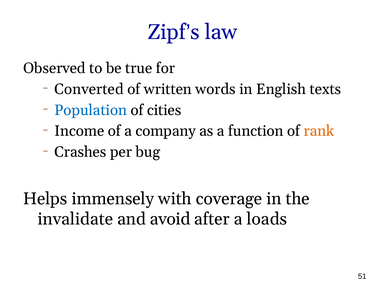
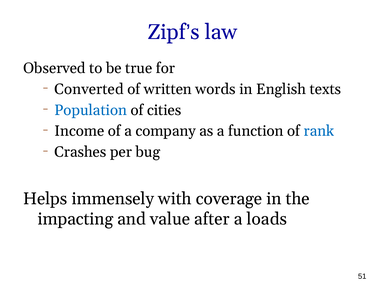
rank colour: orange -> blue
invalidate: invalidate -> impacting
avoid: avoid -> value
